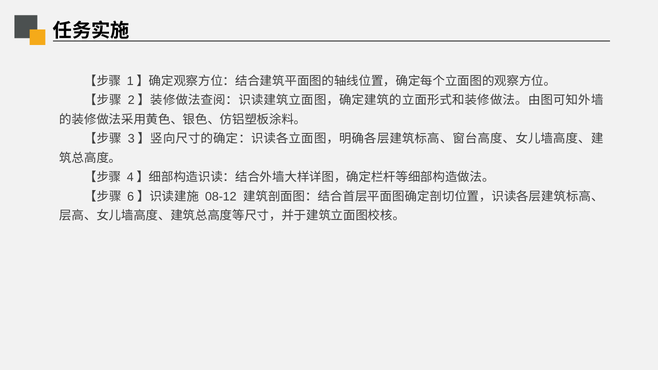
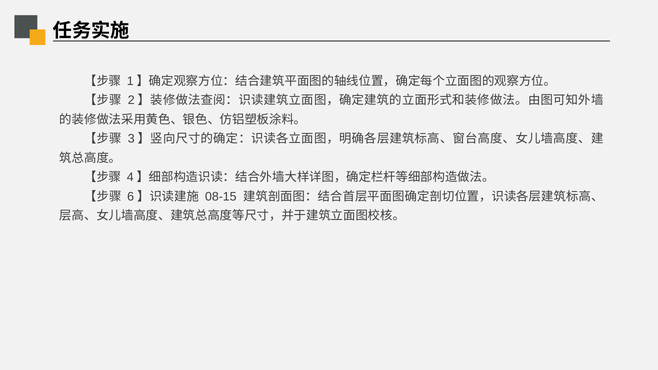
08-12: 08-12 -> 08-15
